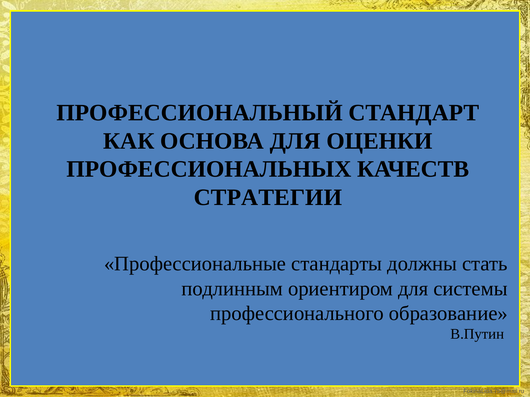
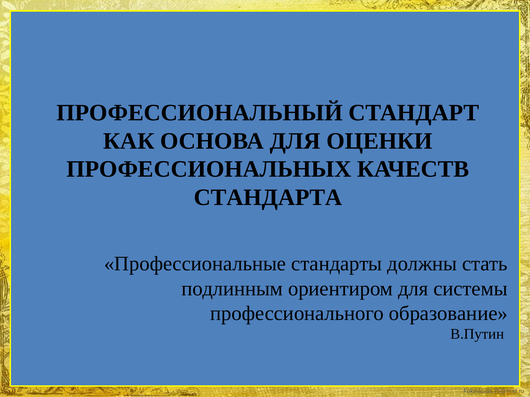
СТРАТЕГИИ: СТРАТЕГИИ -> СТАНДАРТА
